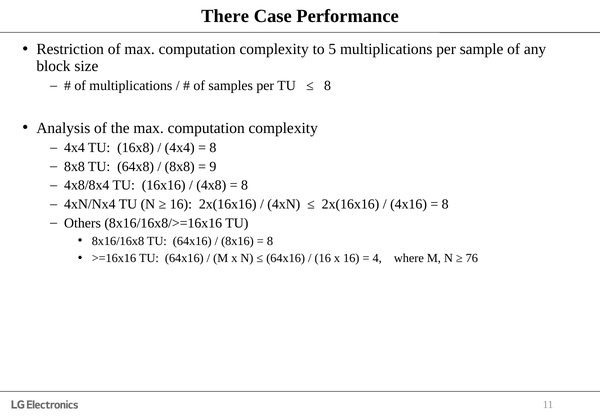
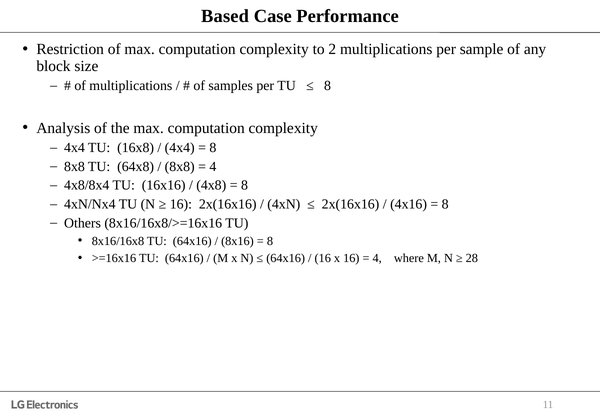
There: There -> Based
5: 5 -> 2
9 at (213, 166): 9 -> 4
76: 76 -> 28
